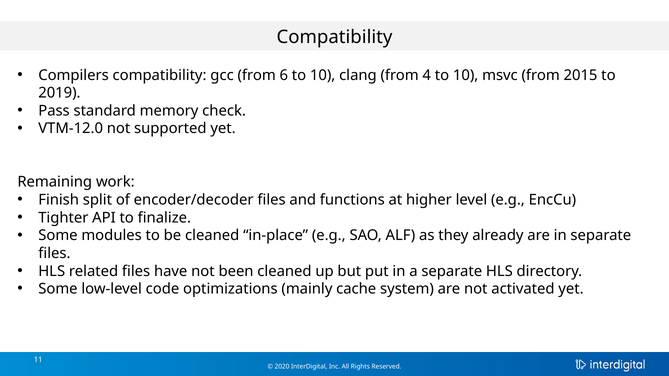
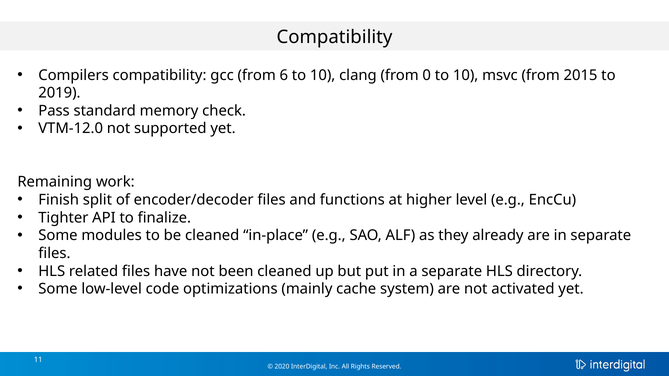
4: 4 -> 0
